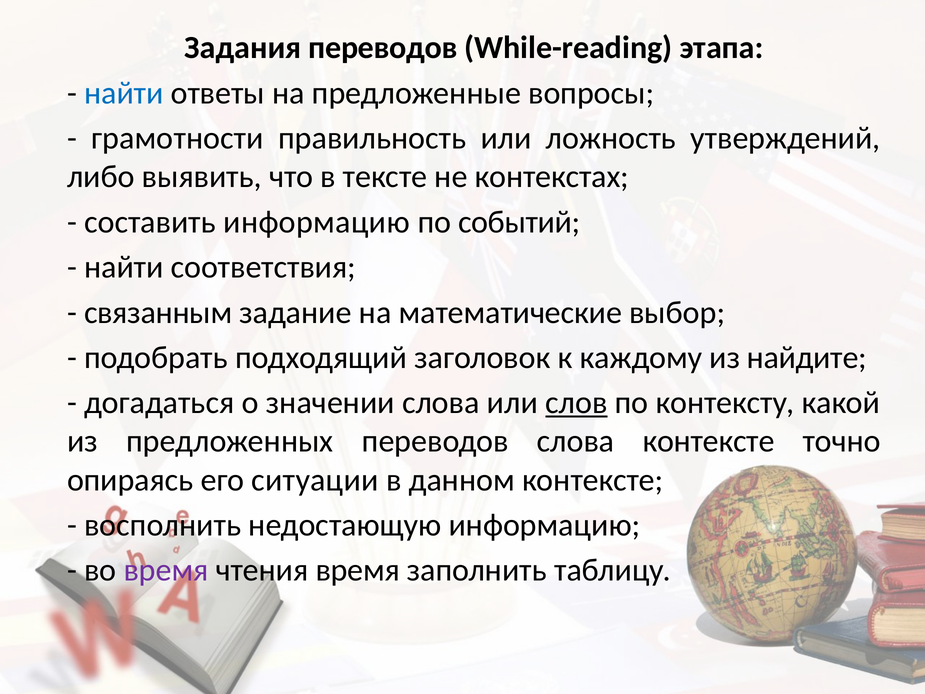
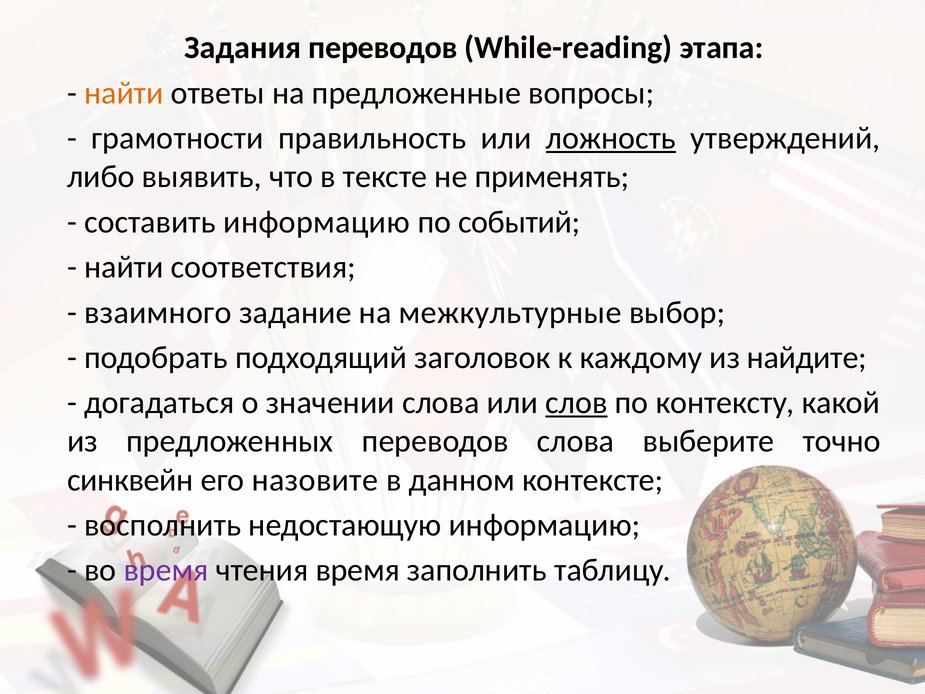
найти at (124, 93) colour: blue -> orange
ложность underline: none -> present
контекстах: контекстах -> применять
связанным: связанным -> взаимного
математические: математические -> межкультурные
слова контексте: контексте -> выберите
опираясь: опираясь -> синквейн
ситуации: ситуации -> назовите
